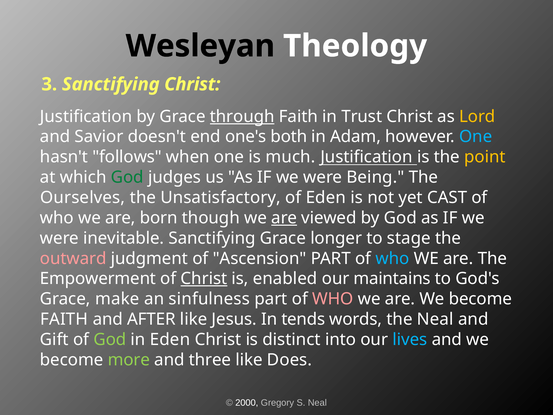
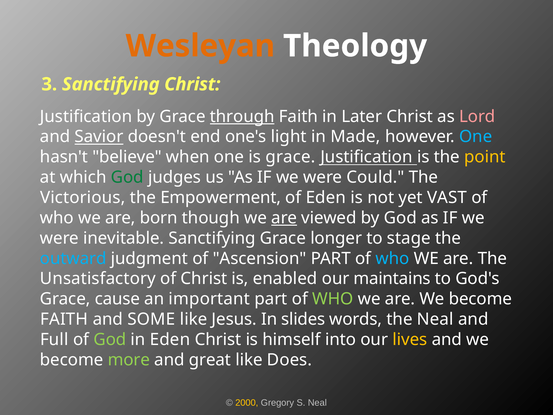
Wesleyan colour: black -> orange
Trust: Trust -> Later
Lord colour: yellow -> pink
Savior underline: none -> present
both: both -> light
Adam: Adam -> Made
follows: follows -> believe
is much: much -> grace
Being: Being -> Could
Ourselves: Ourselves -> Victorious
Unsatisfactory: Unsatisfactory -> Empowerment
CAST: CAST -> VAST
outward colour: pink -> light blue
Empowerment: Empowerment -> Unsatisfactory
Christ at (204, 279) underline: present -> none
make: make -> cause
sinfulness: sinfulness -> important
WHO at (333, 299) colour: pink -> light green
AFTER: AFTER -> SOME
tends: tends -> slides
Gift: Gift -> Full
distinct: distinct -> himself
lives colour: light blue -> yellow
three: three -> great
2000 colour: white -> yellow
